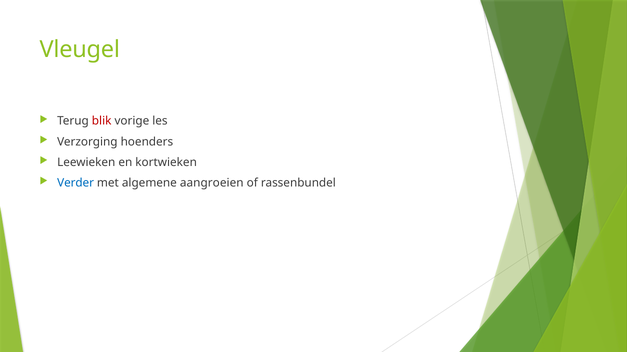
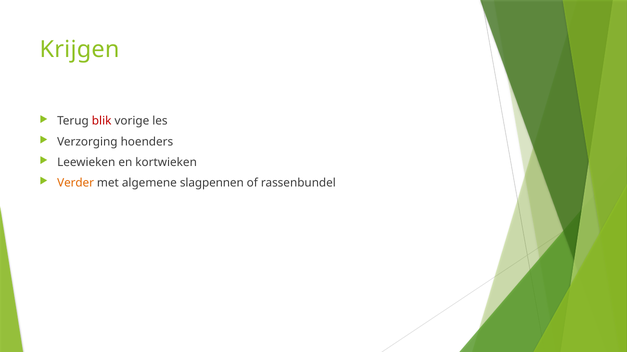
Vleugel: Vleugel -> Krijgen
Verder colour: blue -> orange
aangroeien: aangroeien -> slagpennen
